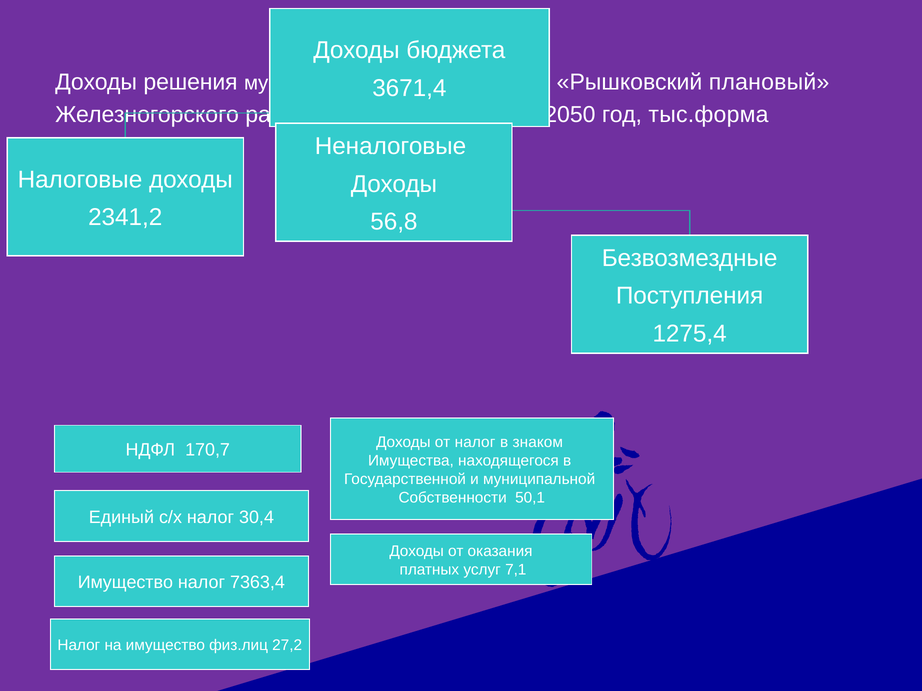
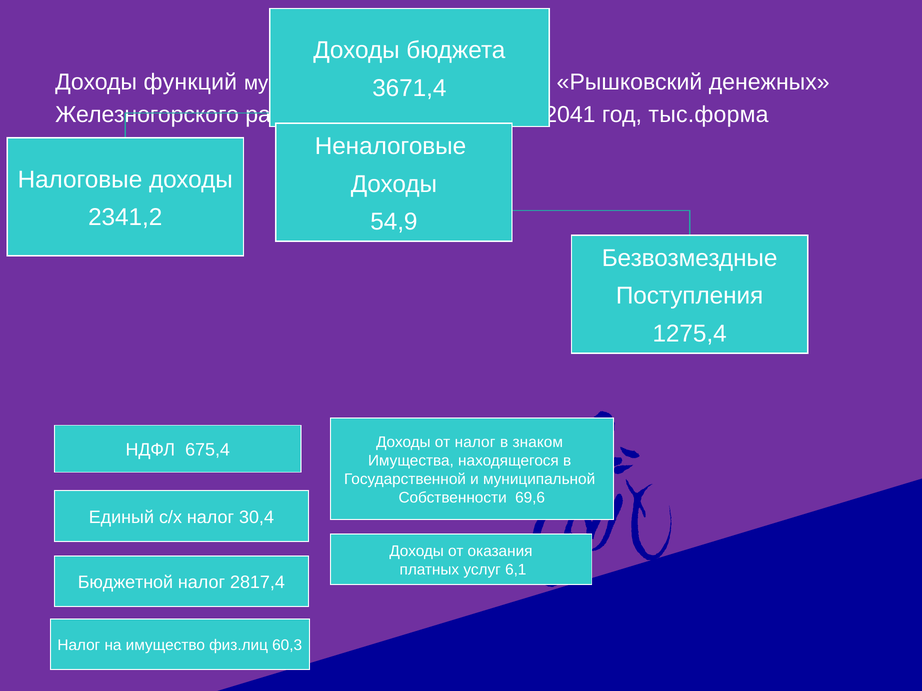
решения: решения -> функций
плановый: плановый -> денежных
2050: 2050 -> 2041
56,8: 56,8 -> 54,9
170,7: 170,7 -> 675,4
50,1: 50,1 -> 69,6
7,1: 7,1 -> 6,1
Имущество at (125, 583): Имущество -> Бюджетной
7363,4: 7363,4 -> 2817,4
27,2: 27,2 -> 60,3
